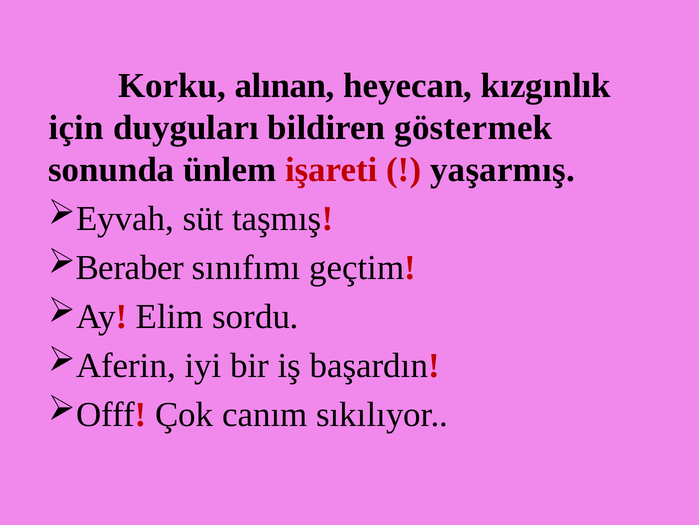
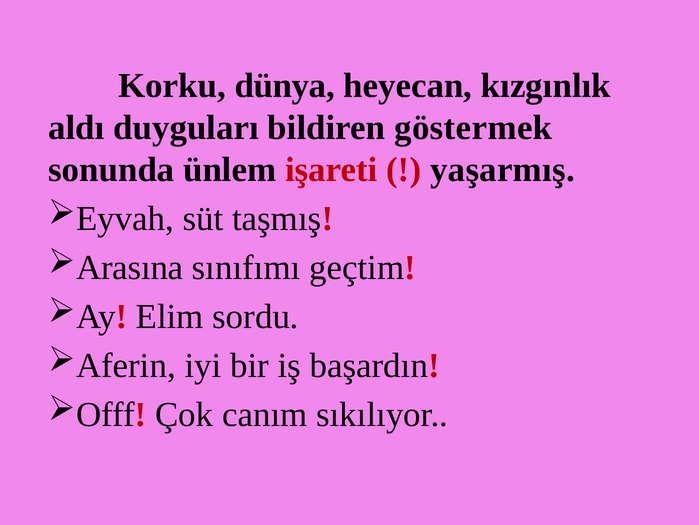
alınan: alınan -> dünya
için: için -> aldı
Beraber: Beraber -> Arasına
